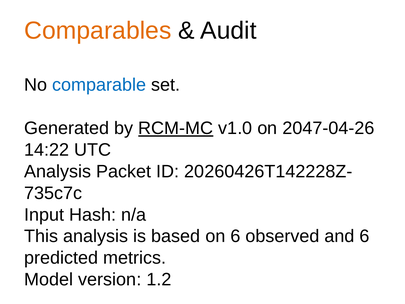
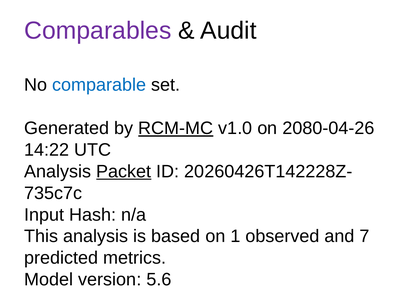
Comparables colour: orange -> purple
2047-04-26: 2047-04-26 -> 2080-04-26
Packet underline: none -> present
on 6: 6 -> 1
and 6: 6 -> 7
1.2: 1.2 -> 5.6
